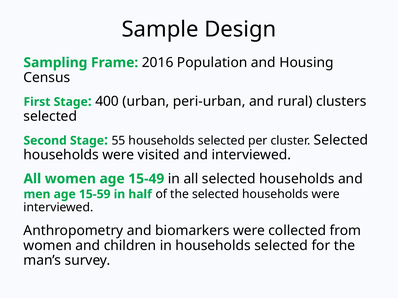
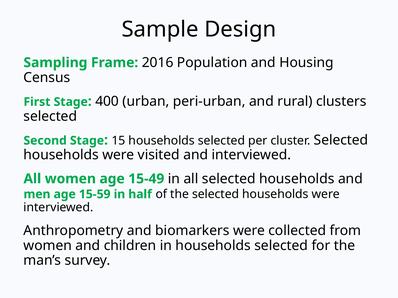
55: 55 -> 15
